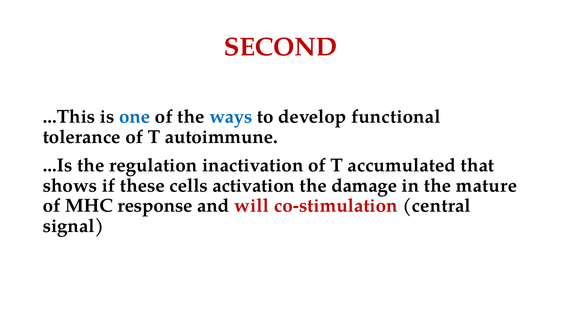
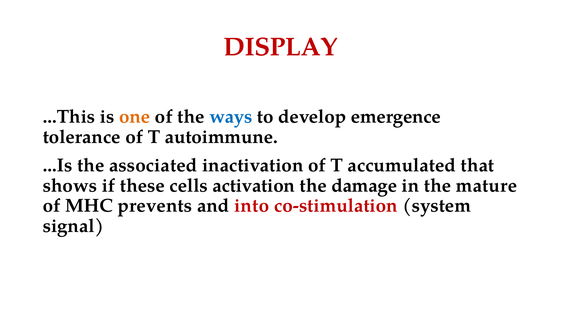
SECOND: SECOND -> DISPLAY
one colour: blue -> orange
functional: functional -> emergence
regulation: regulation -> associated
response: response -> prevents
will: will -> into
central: central -> system
